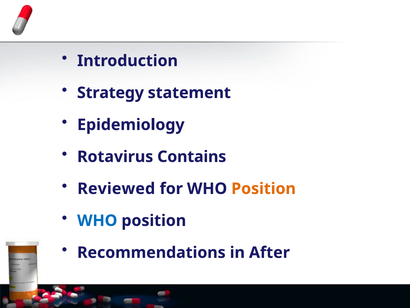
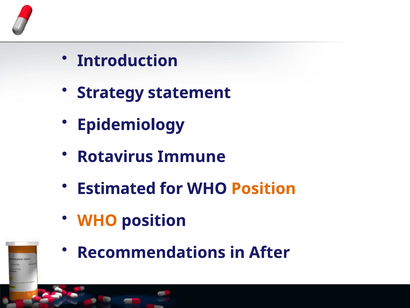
Contains: Contains -> Immune
Reviewed: Reviewed -> Estimated
WHO at (97, 220) colour: blue -> orange
